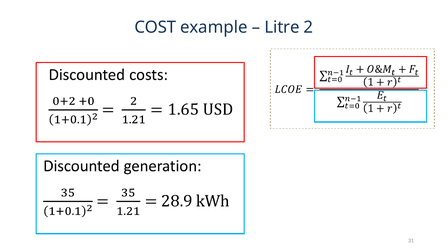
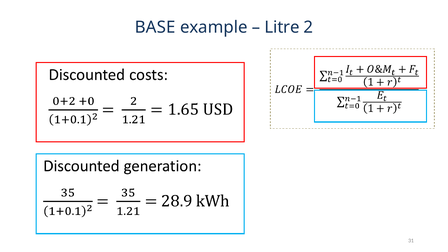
COST: COST -> BASE
